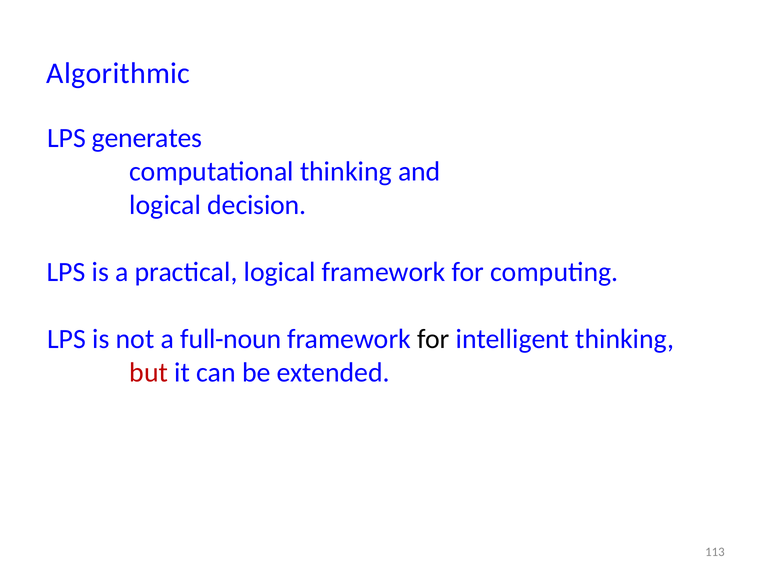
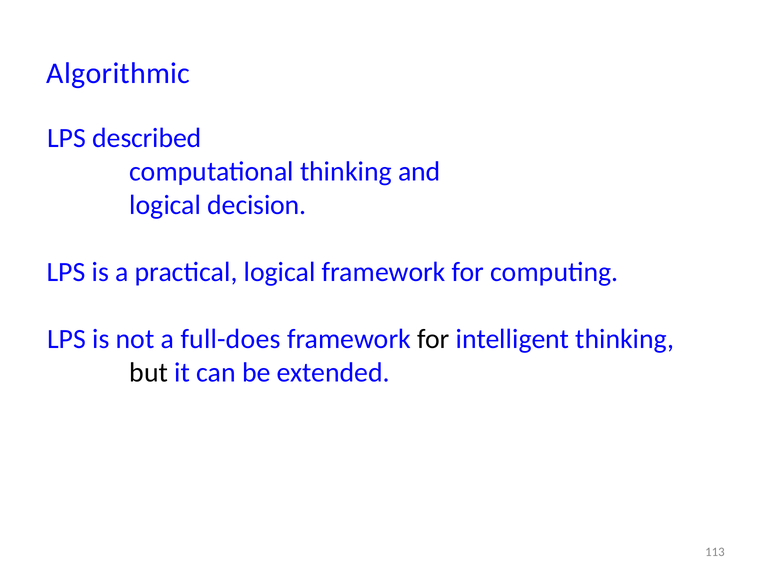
generates: generates -> described
full-noun: full-noun -> full-does
but colour: red -> black
